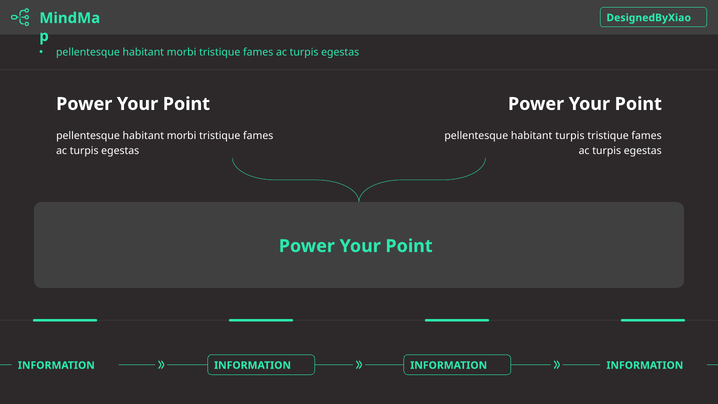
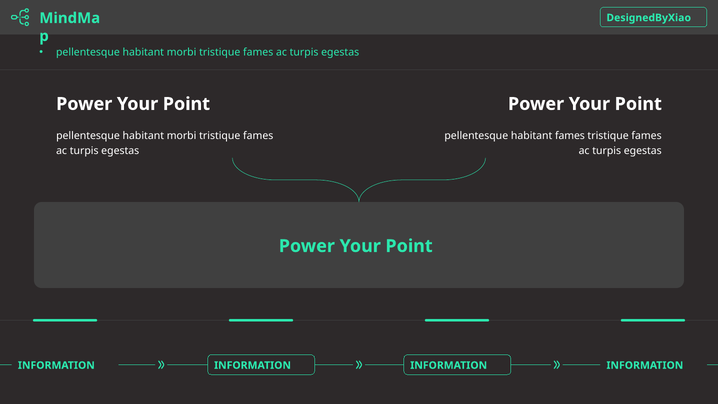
habitant turpis: turpis -> fames
